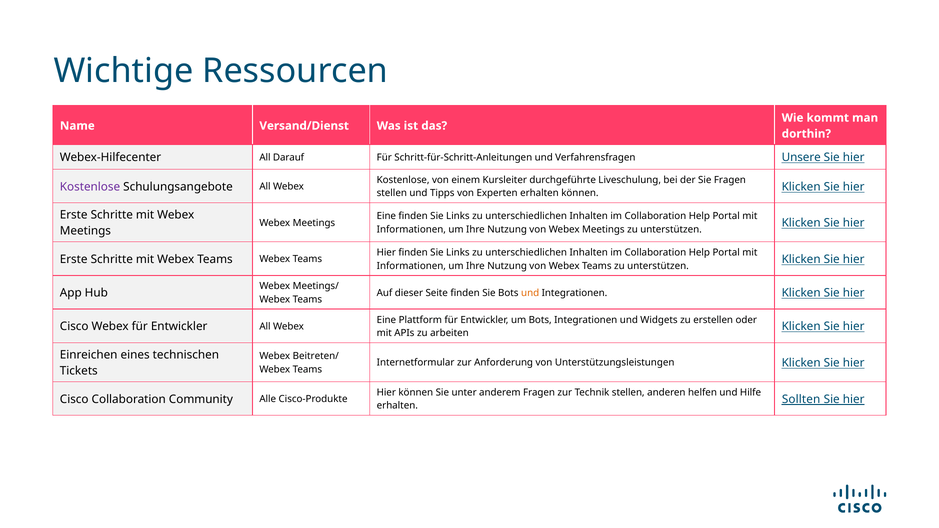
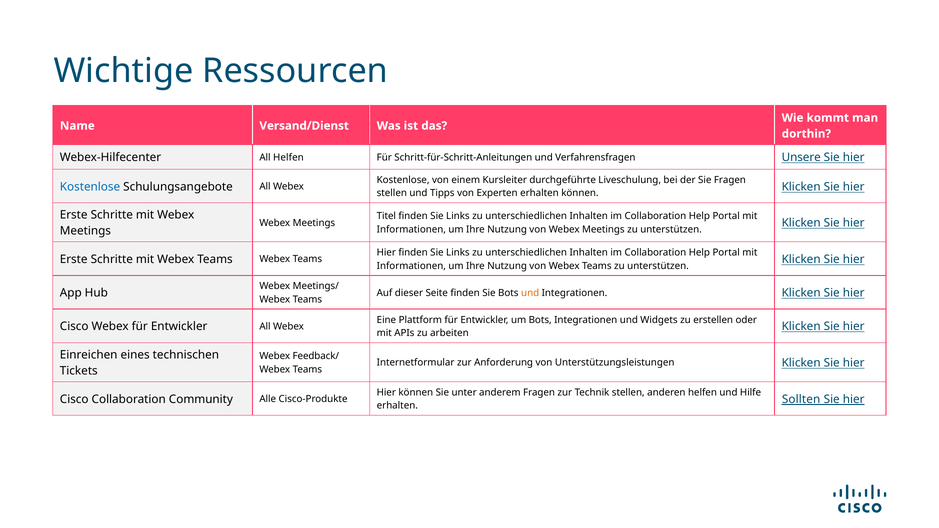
All Darauf: Darauf -> Helfen
Kostenlose at (90, 187) colour: purple -> blue
Eine at (386, 216): Eine -> Titel
Beitreten/: Beitreten/ -> Feedback/
